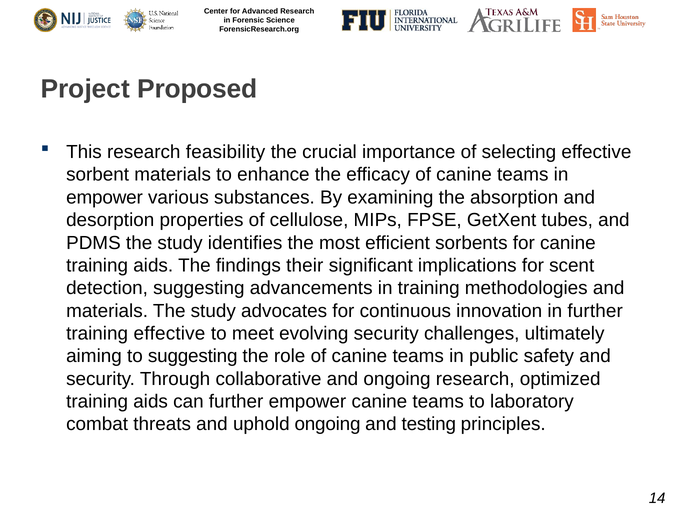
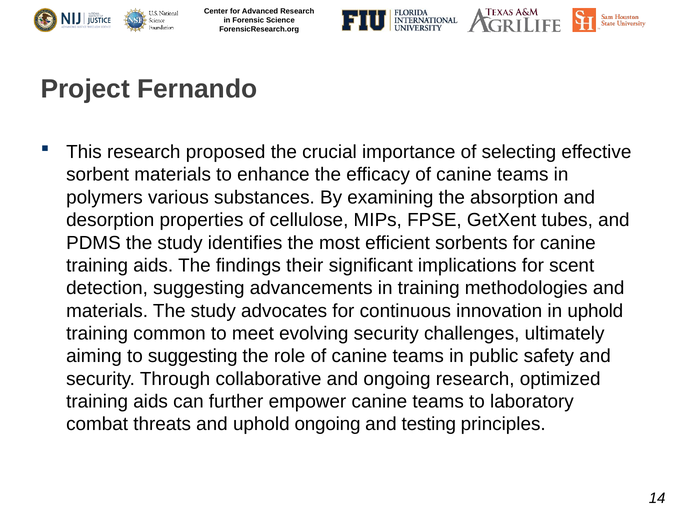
Proposed: Proposed -> Fernando
feasibility: feasibility -> proposed
empower at (105, 197): empower -> polymers
in further: further -> uphold
training effective: effective -> common
